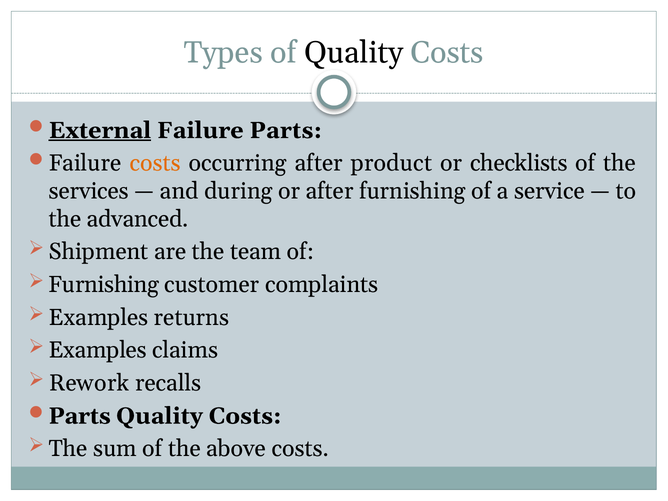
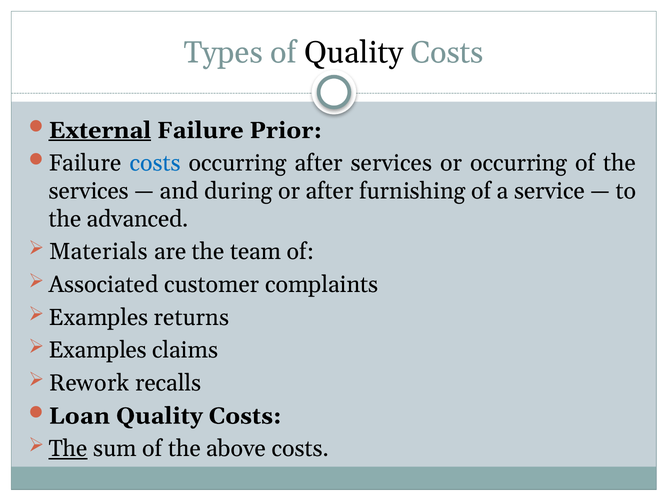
Failure Parts: Parts -> Prior
costs at (155, 163) colour: orange -> blue
after product: product -> services
or checklists: checklists -> occurring
Shipment: Shipment -> Materials
Furnishing at (104, 285): Furnishing -> Associated
Parts at (80, 416): Parts -> Loan
The at (68, 449) underline: none -> present
